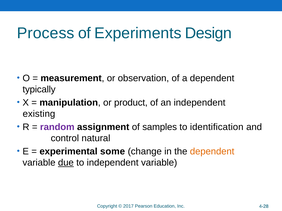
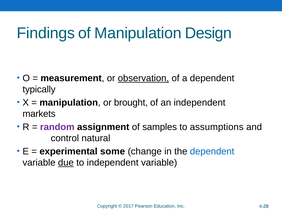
Process: Process -> Findings
of Experiments: Experiments -> Manipulation
observation underline: none -> present
product: product -> brought
existing: existing -> markets
identification: identification -> assumptions
dependent at (212, 152) colour: orange -> blue
